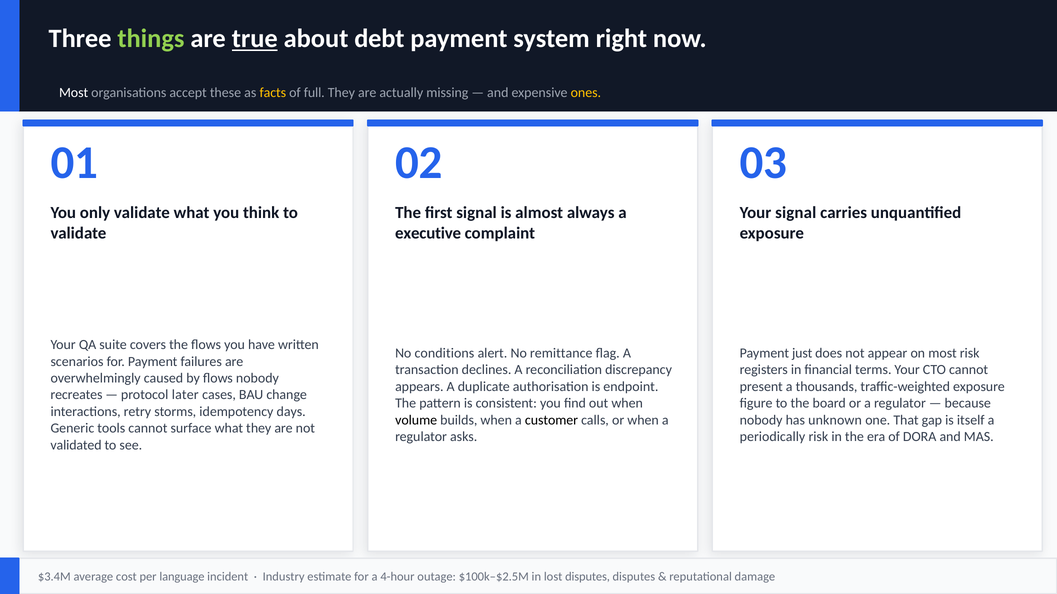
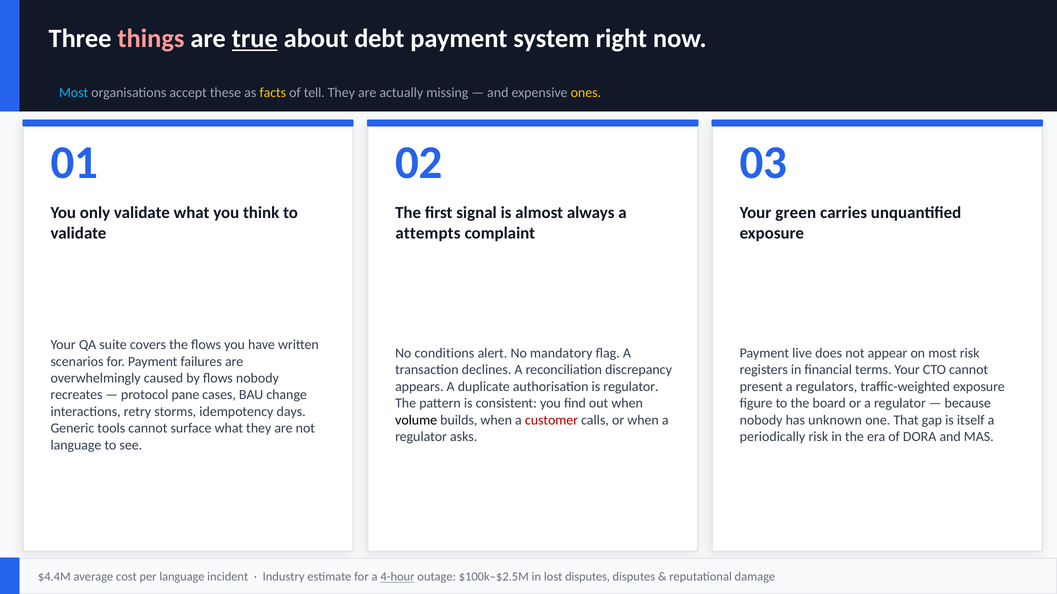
things colour: light green -> pink
Most at (74, 93) colour: white -> light blue
full: full -> tell
Your signal: signal -> green
executive: executive -> attempts
remittance: remittance -> mandatory
just: just -> live
is endpoint: endpoint -> regulator
thousands: thousands -> regulators
later: later -> pane
customer colour: black -> red
validated at (76, 445): validated -> language
$3.4M: $3.4M -> $4.4M
4-hour underline: none -> present
